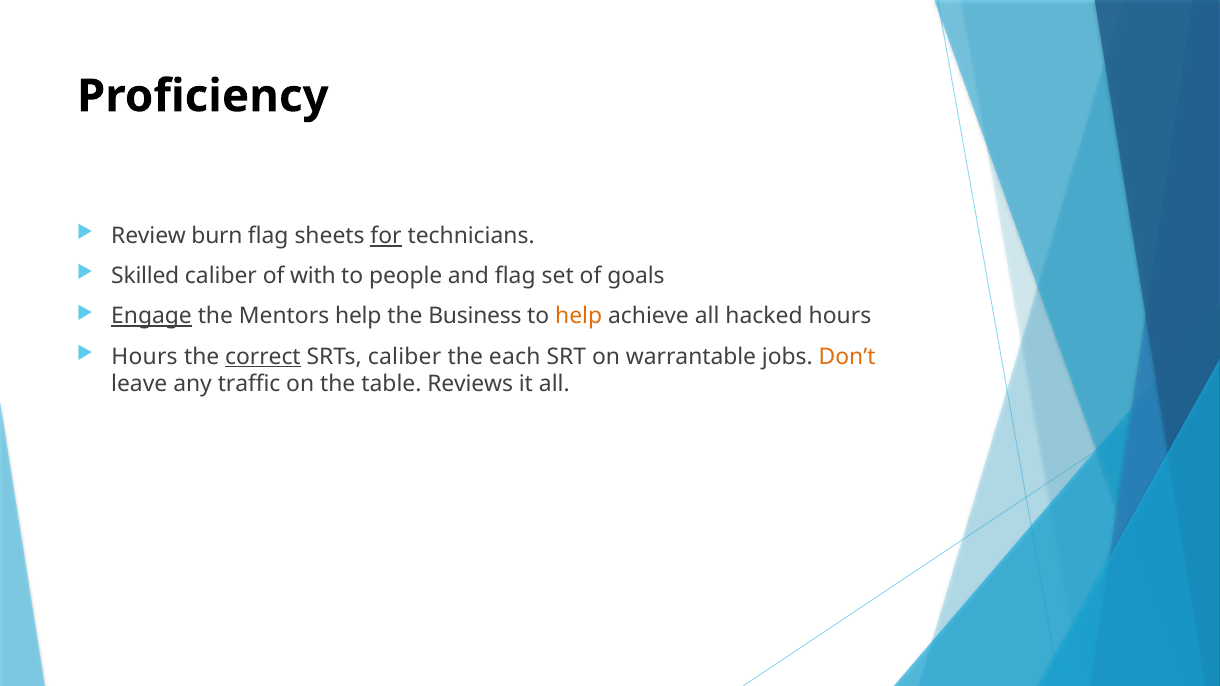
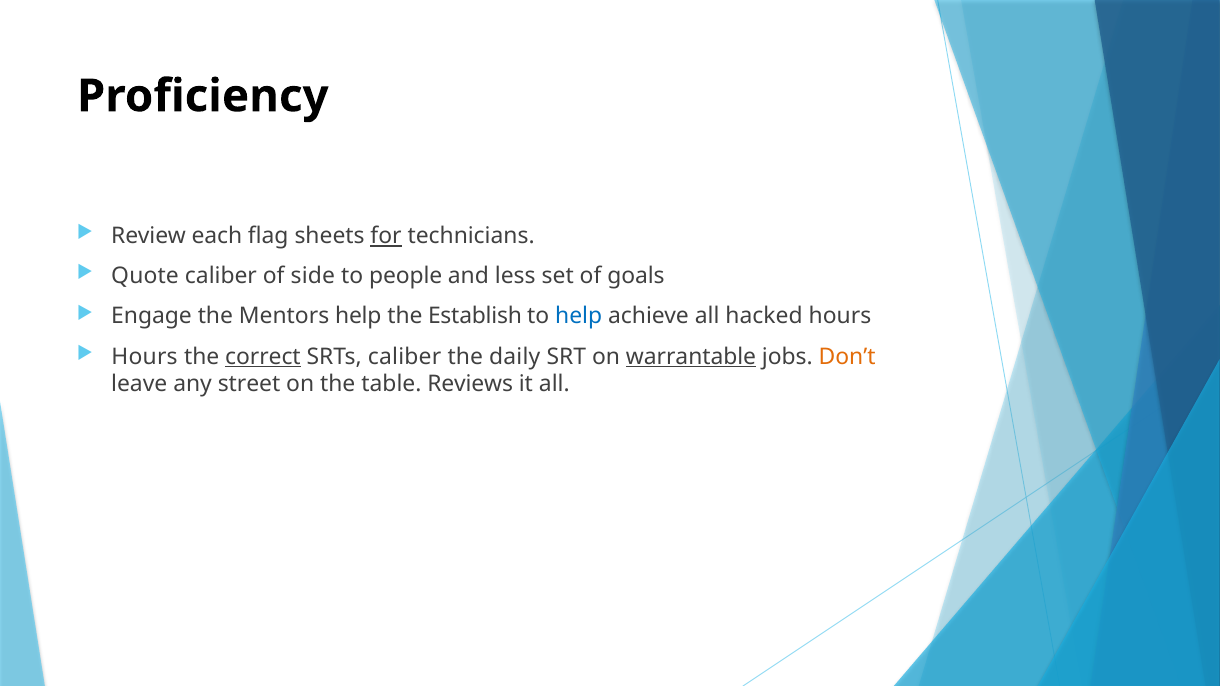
burn: burn -> each
Skilled: Skilled -> Quote
with: with -> side
and flag: flag -> less
Engage underline: present -> none
Business: Business -> Establish
help at (579, 316) colour: orange -> blue
each: each -> daily
warrantable underline: none -> present
traffic: traffic -> street
